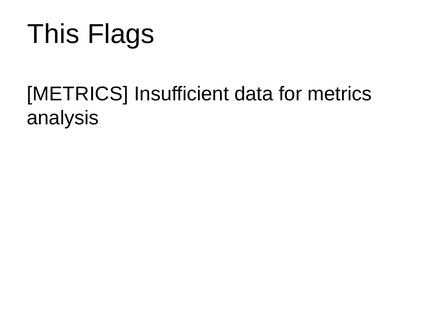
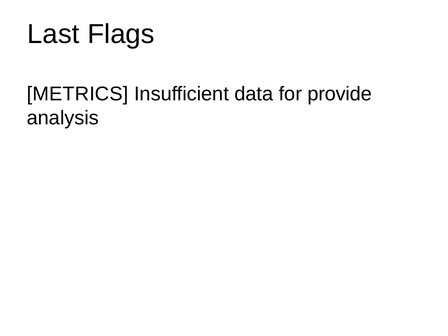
This: This -> Last
for metrics: metrics -> provide
